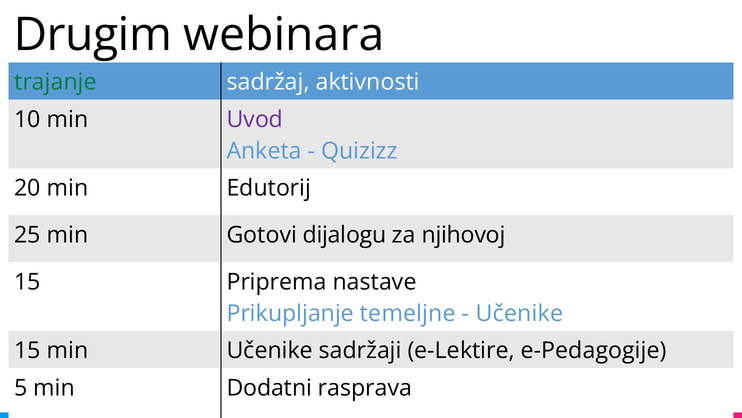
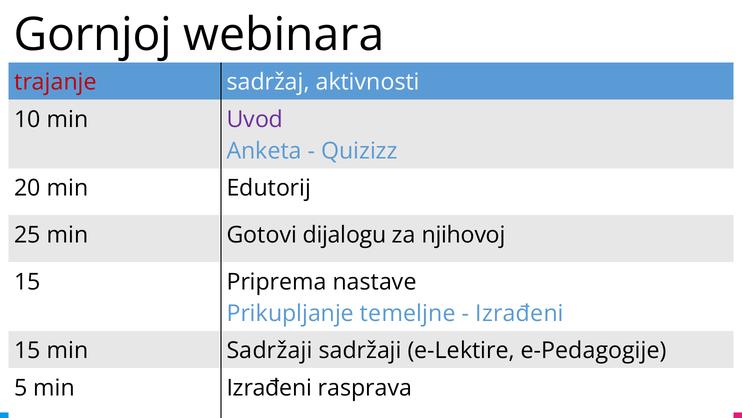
Drugim: Drugim -> Gornjoj
trajanje colour: green -> red
Učenike at (520, 313): Učenike -> Izrađeni
min Učenike: Učenike -> Sadržaji
min Dodatni: Dodatni -> Izrađeni
